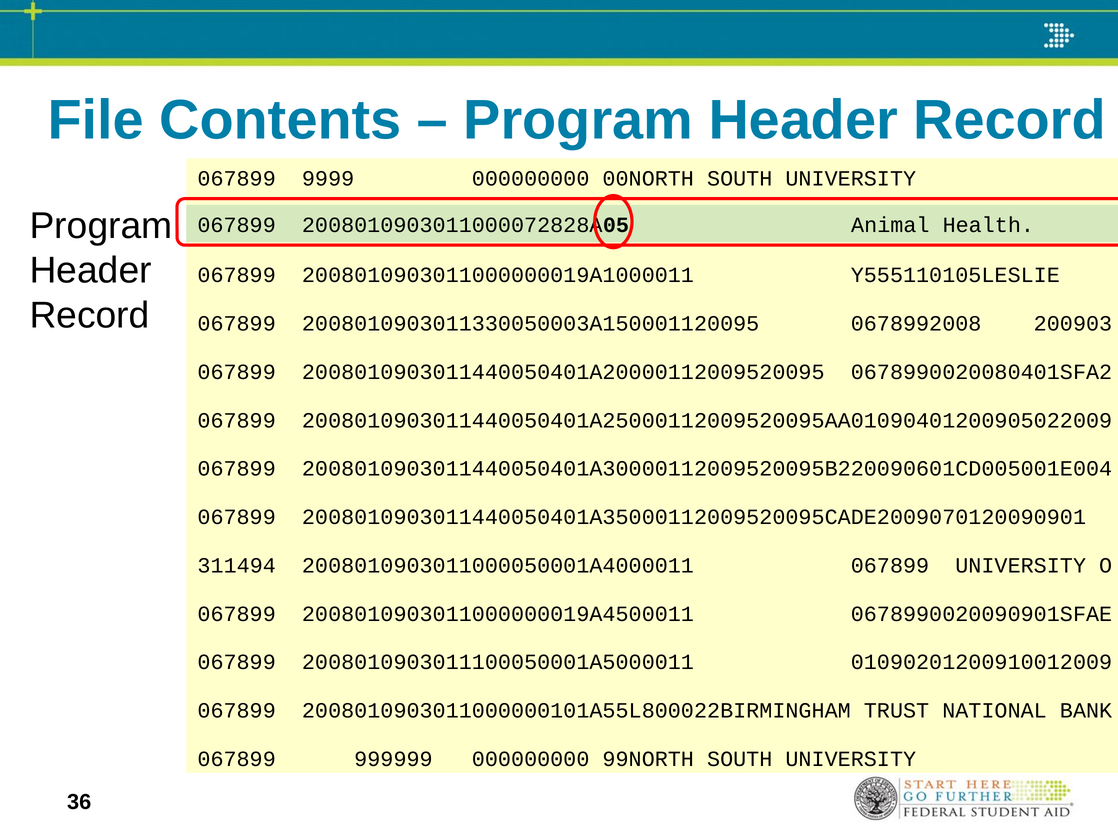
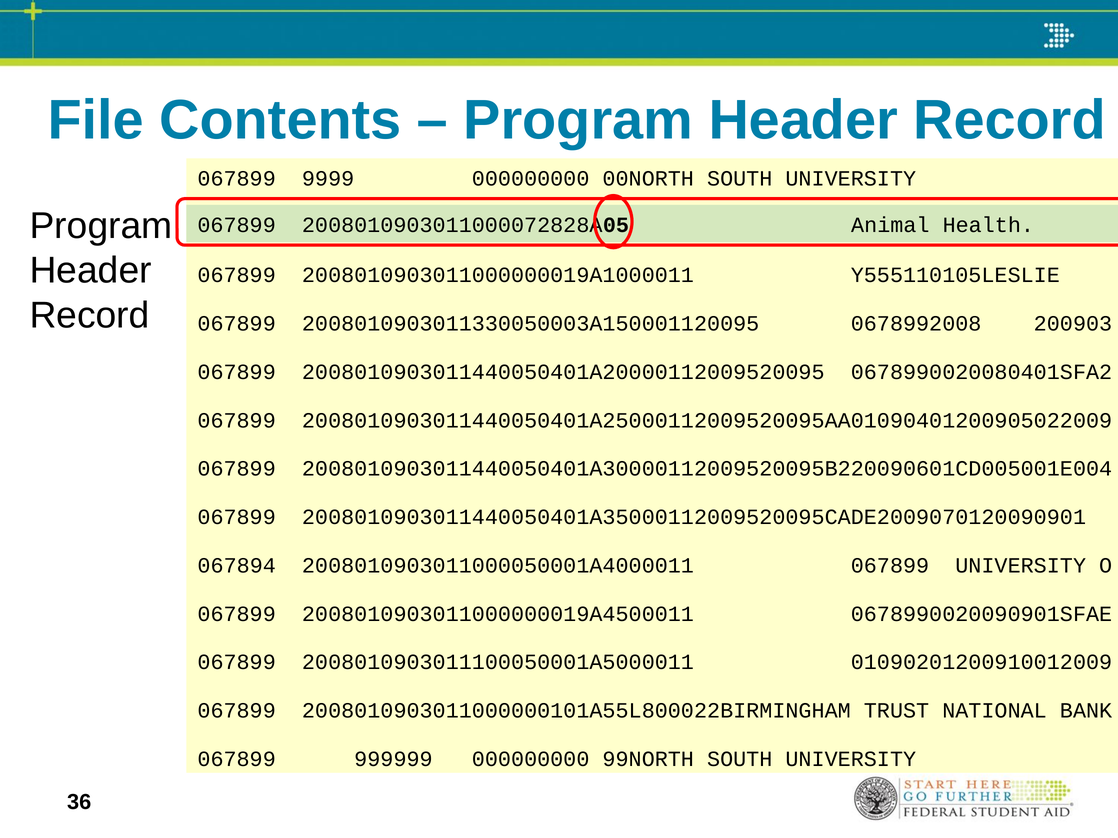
311494: 311494 -> 067894
